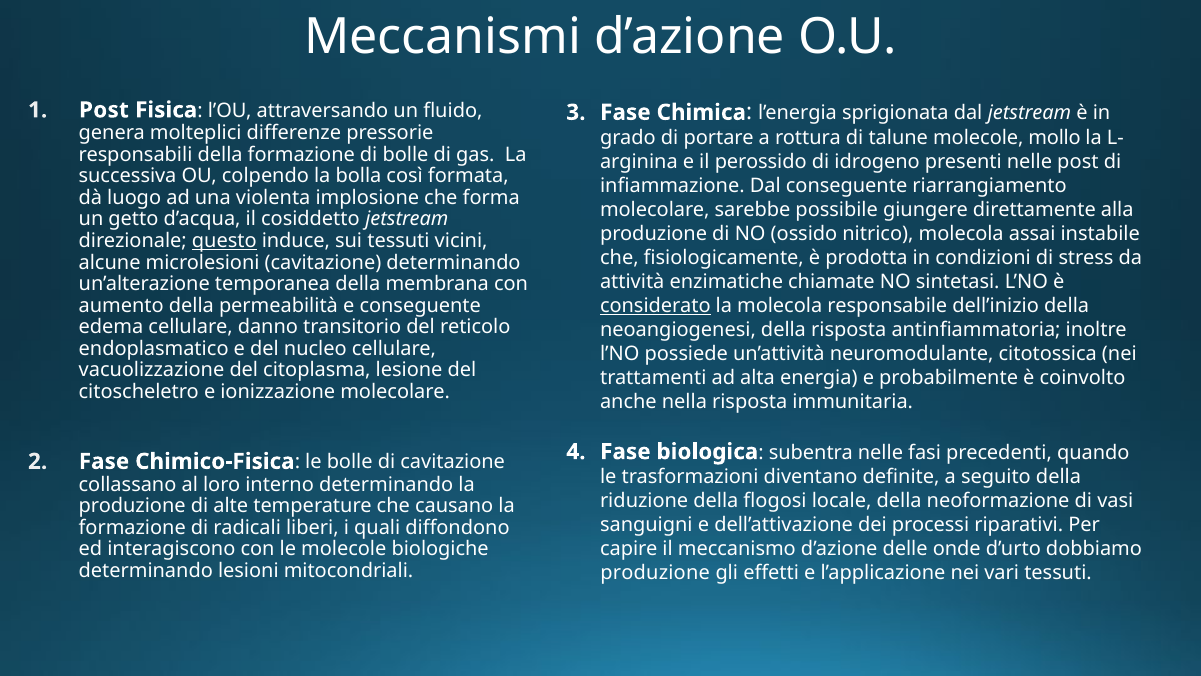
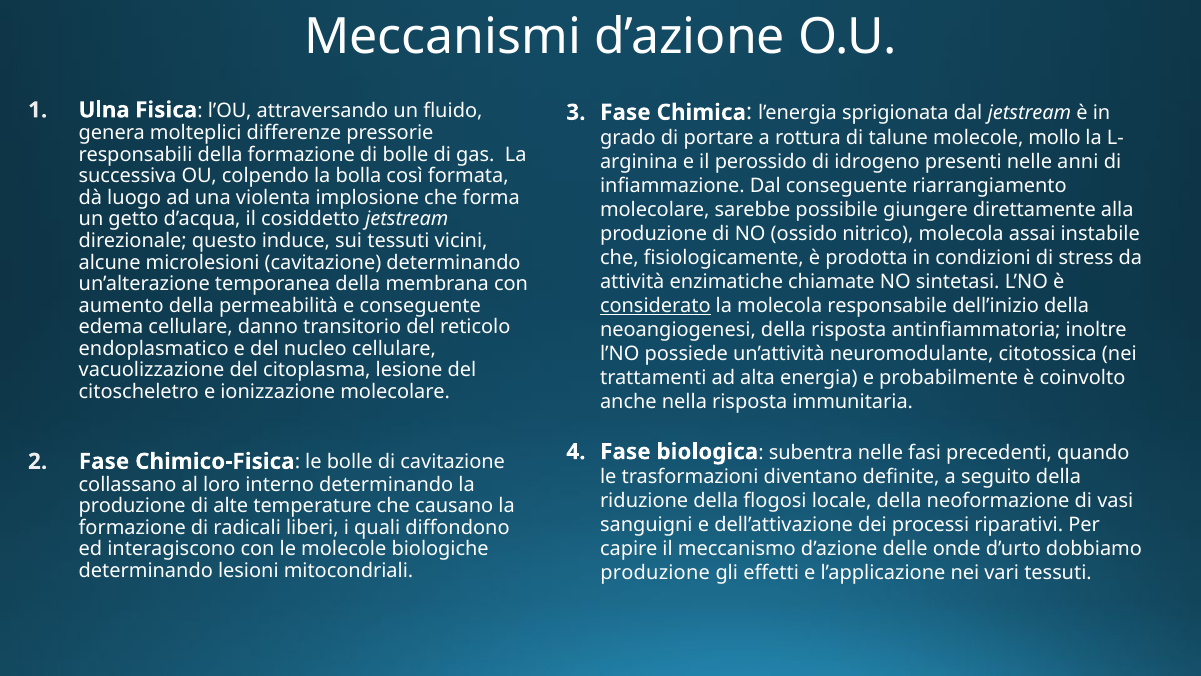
Post at (104, 110): Post -> Ulna
nelle post: post -> anni
questo underline: present -> none
